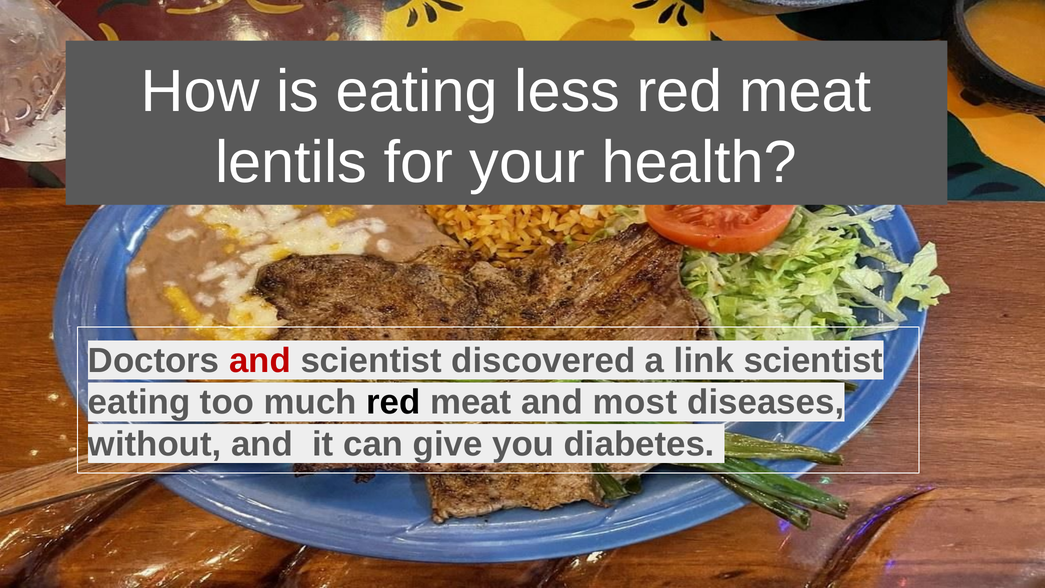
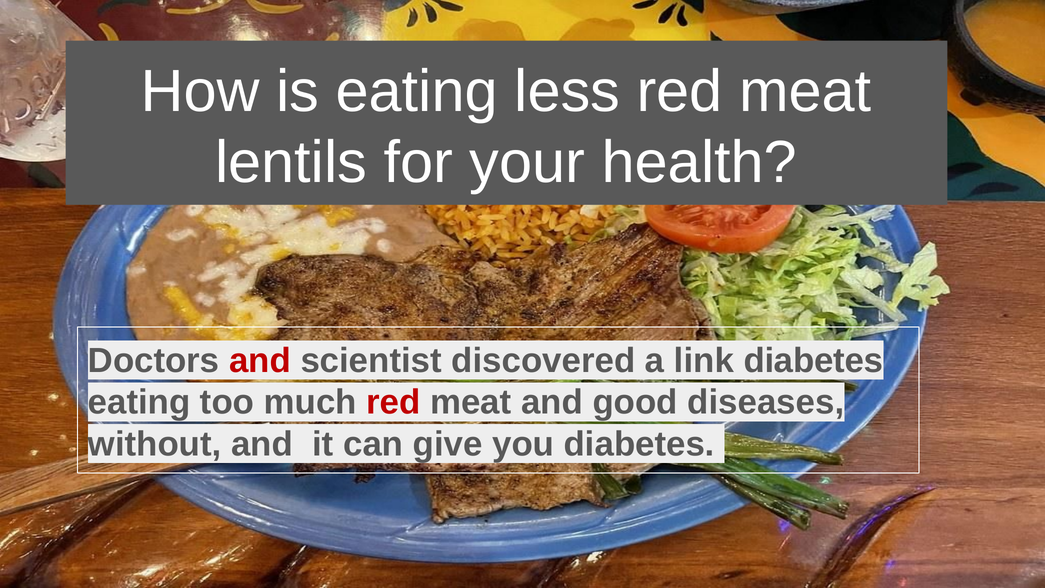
link scientist: scientist -> diabetes
red at (393, 402) colour: black -> red
most: most -> good
